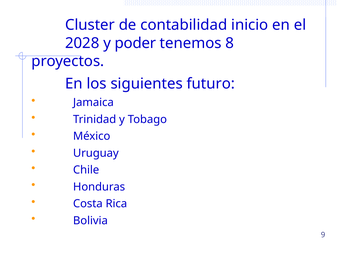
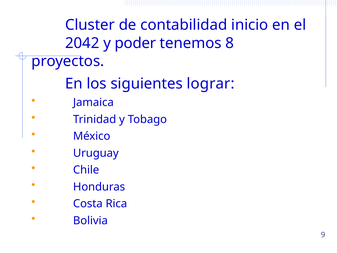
2028: 2028 -> 2042
futuro: futuro -> lograr
